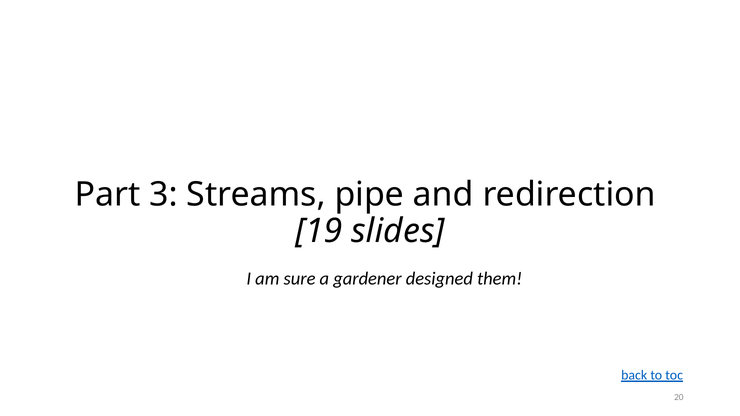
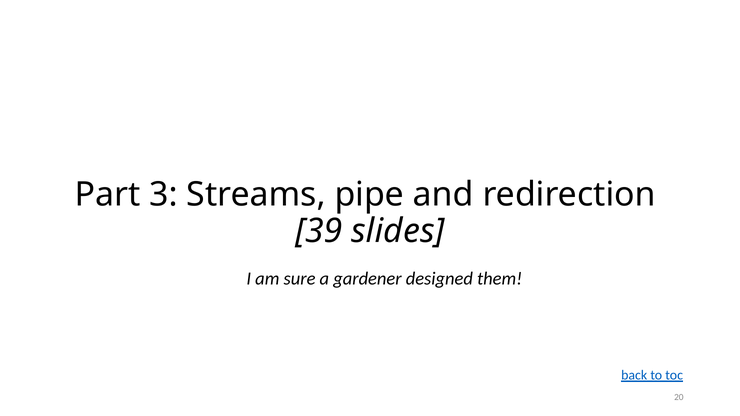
19: 19 -> 39
